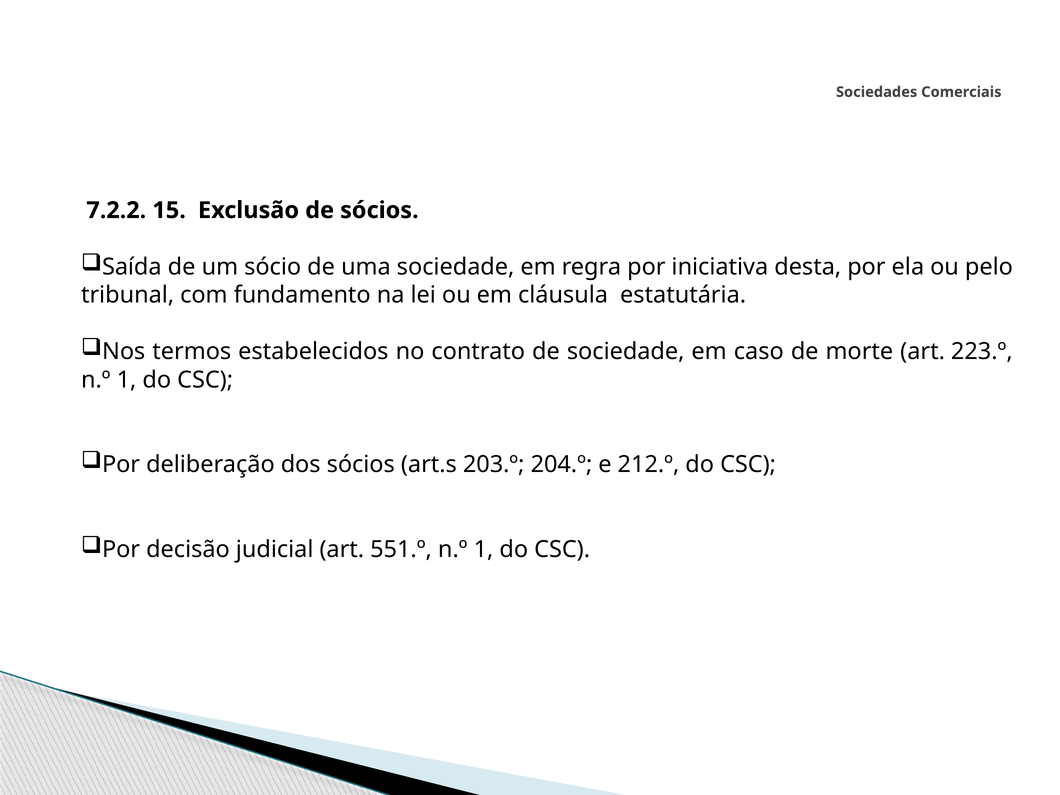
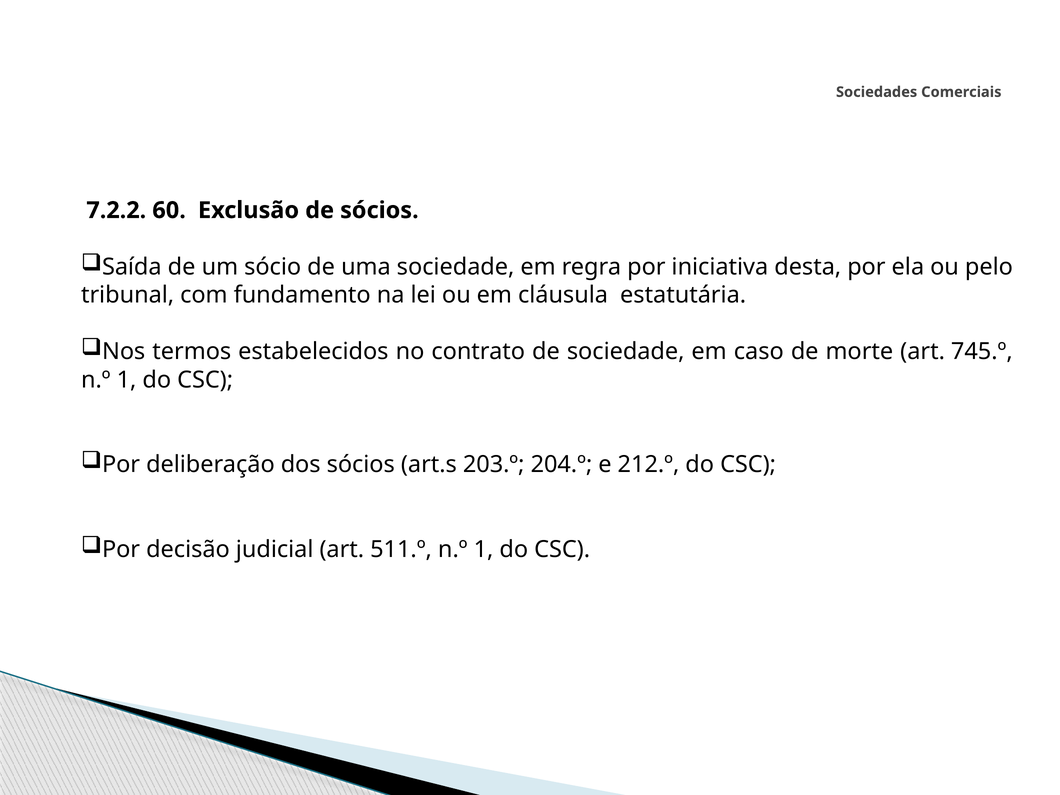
15: 15 -> 60
223.º: 223.º -> 745.º
551.º: 551.º -> 511.º
